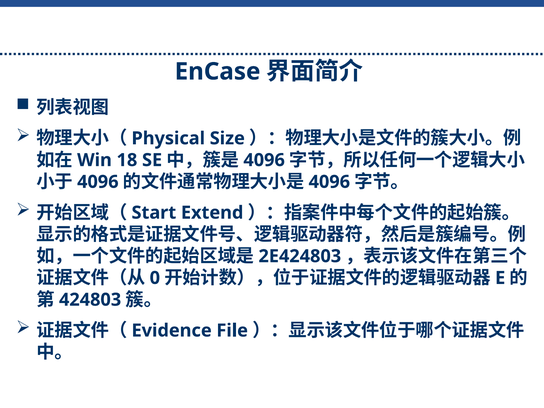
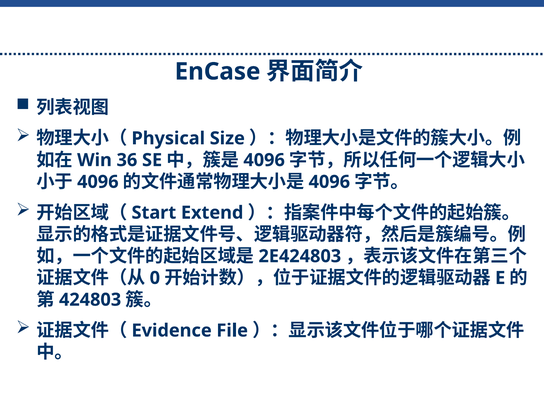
18: 18 -> 36
